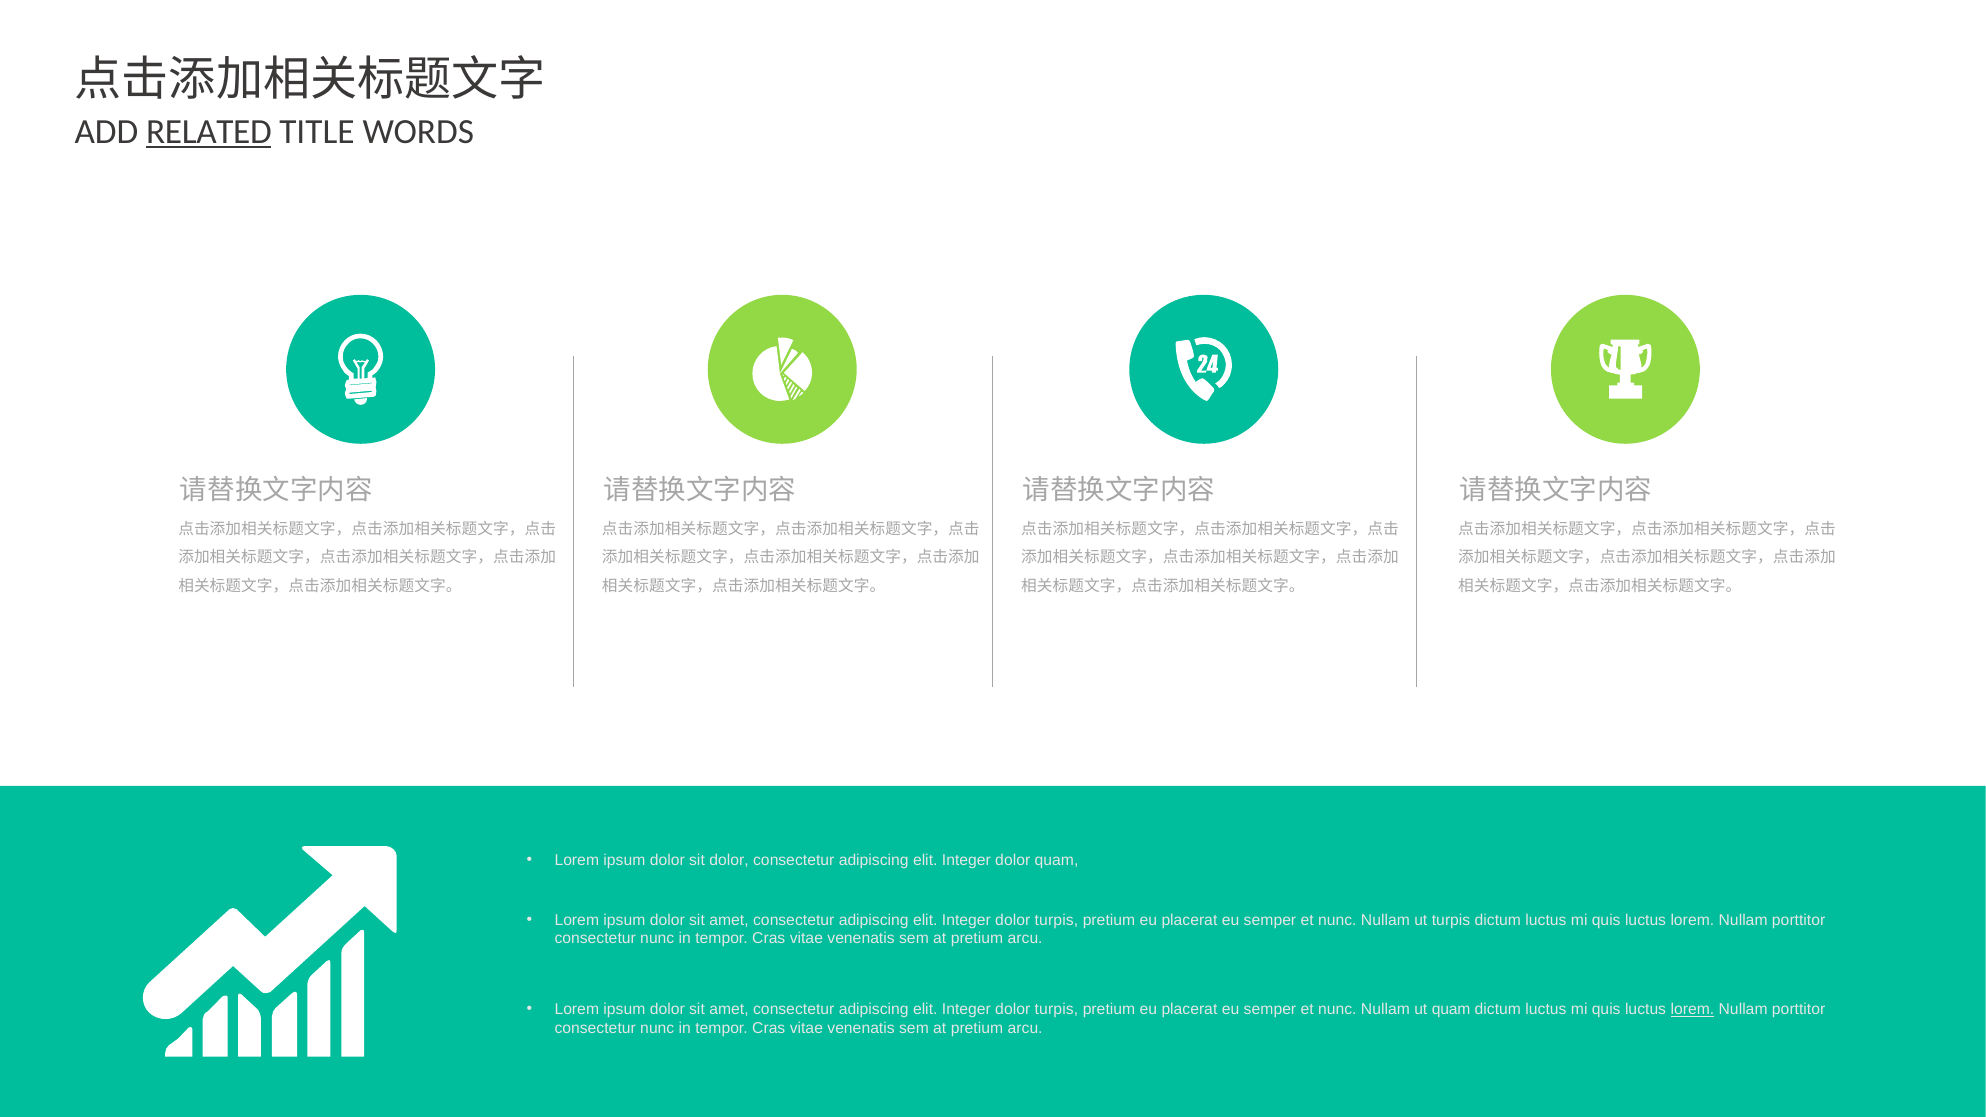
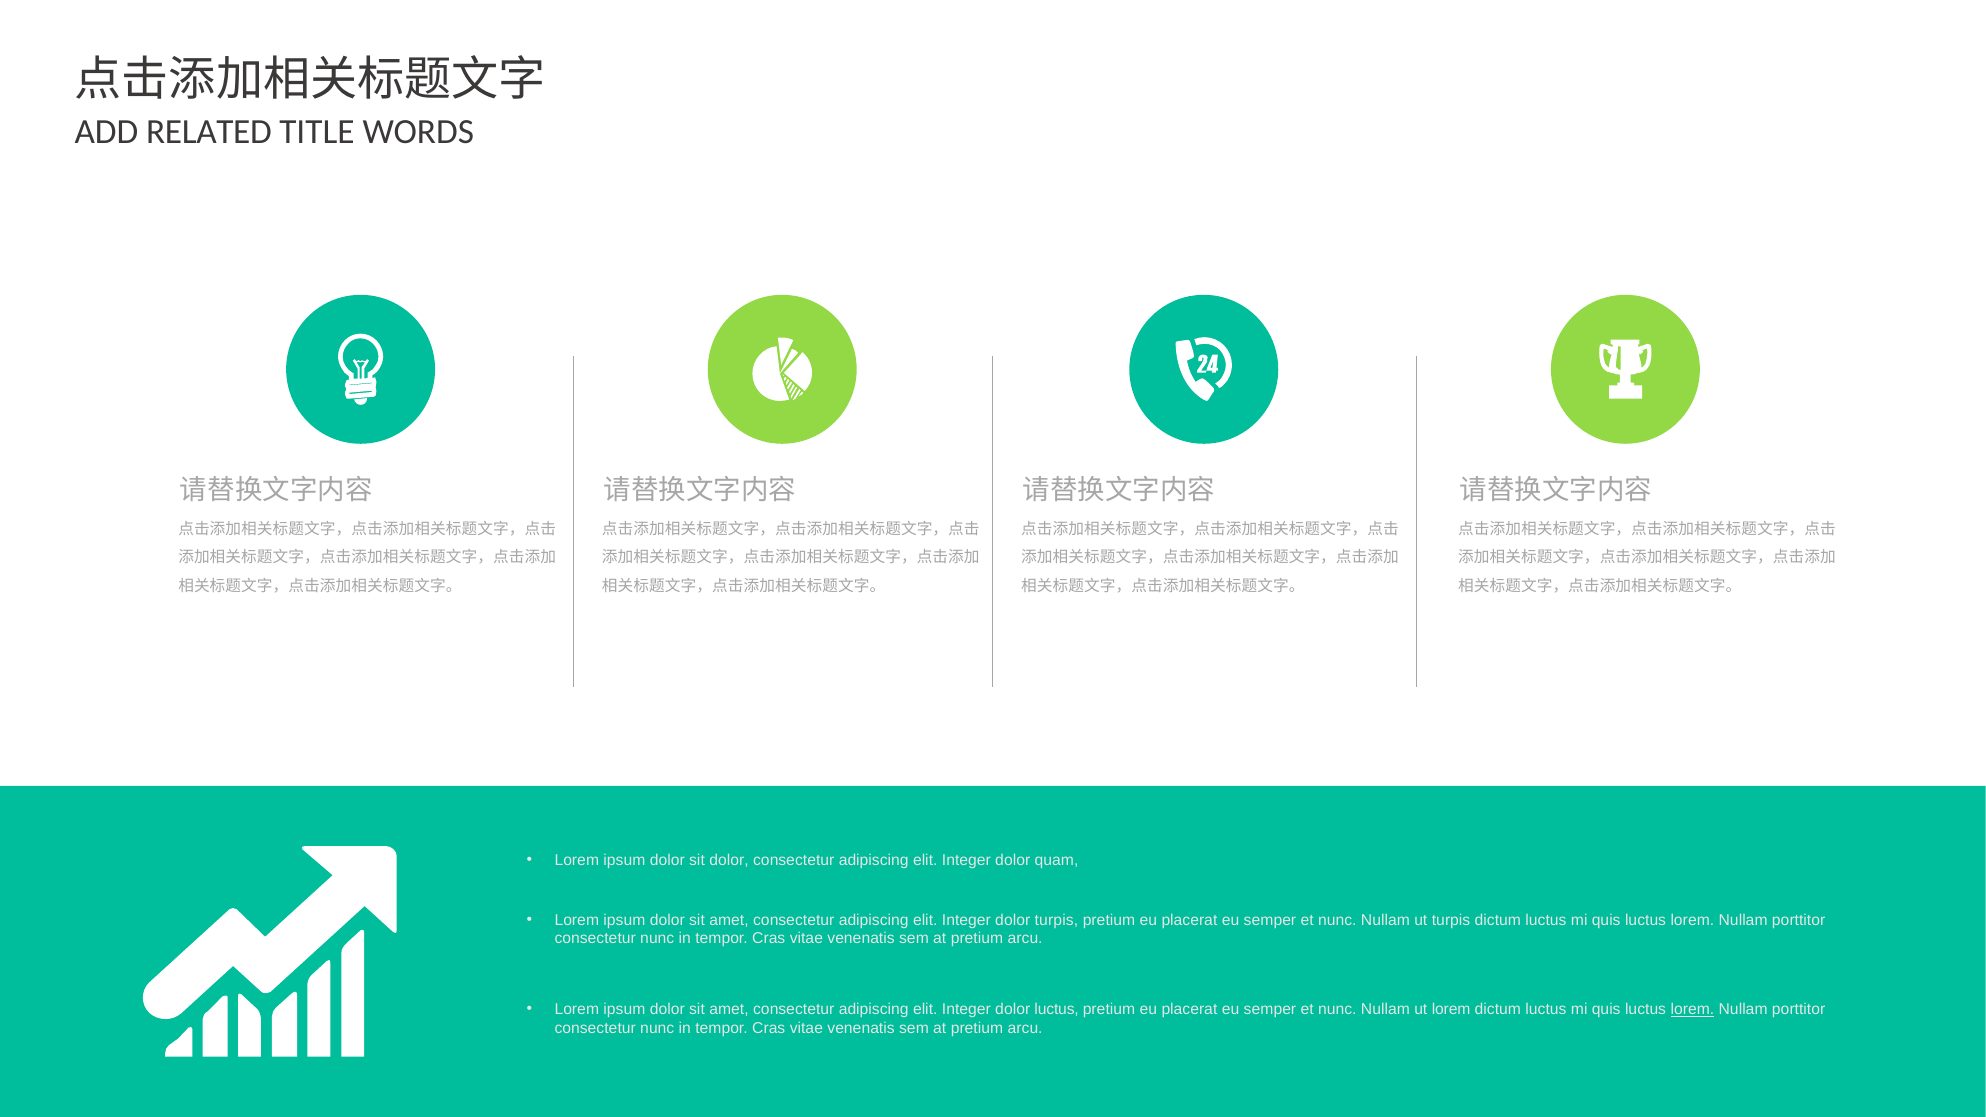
RELATED underline: present -> none
turpis at (1056, 1009): turpis -> luctus
ut quam: quam -> lorem
